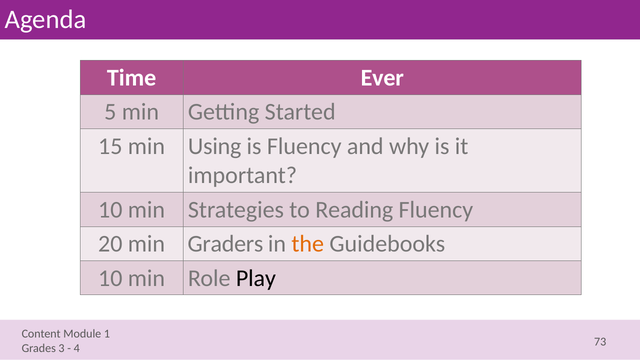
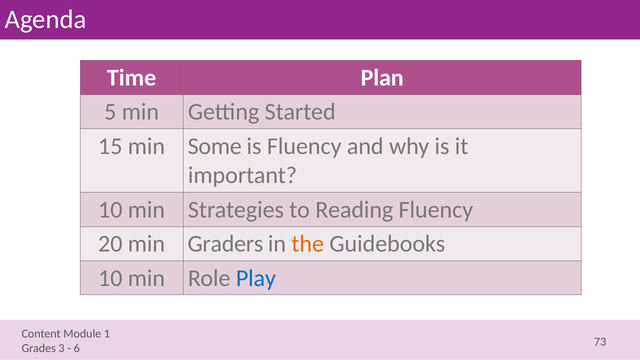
Ever: Ever -> Plan
Using: Using -> Some
Play colour: black -> blue
4: 4 -> 6
